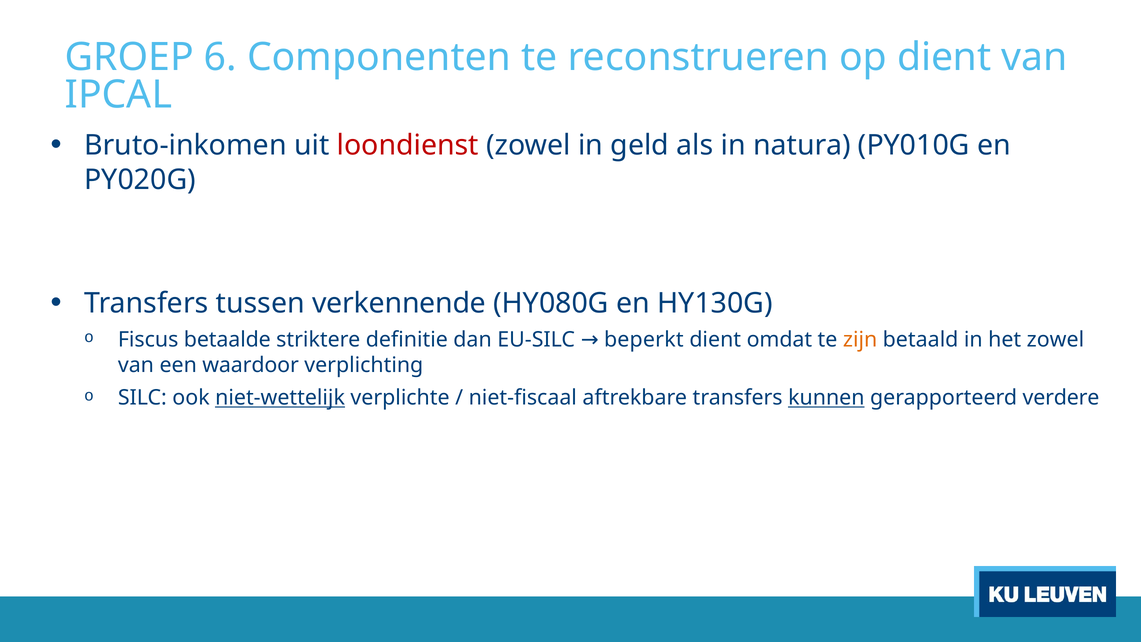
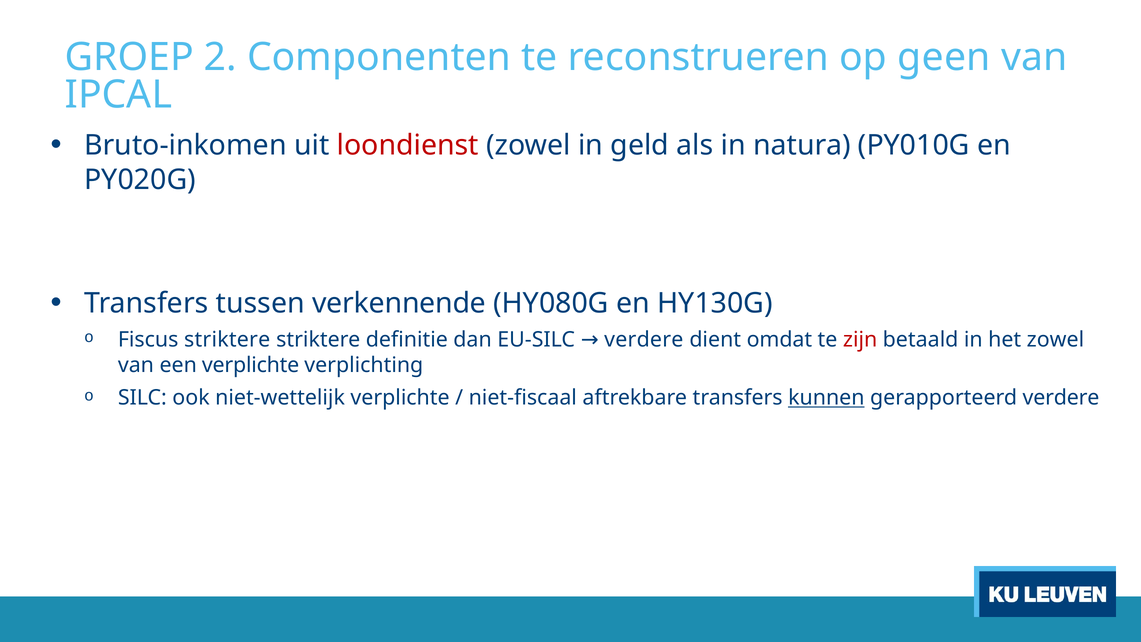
6: 6 -> 2
op dient: dient -> geen
Fiscus betaalde: betaalde -> striktere
EU-SILC beperkt: beperkt -> verdere
zijn colour: orange -> red
een waardoor: waardoor -> verplichte
niet-wettelijk underline: present -> none
